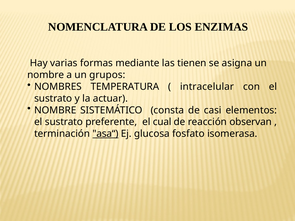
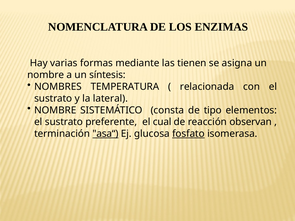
grupos: grupos -> síntesis
intracelular: intracelular -> relacionada
actuar: actuar -> lateral
casi: casi -> tipo
fosfato underline: none -> present
